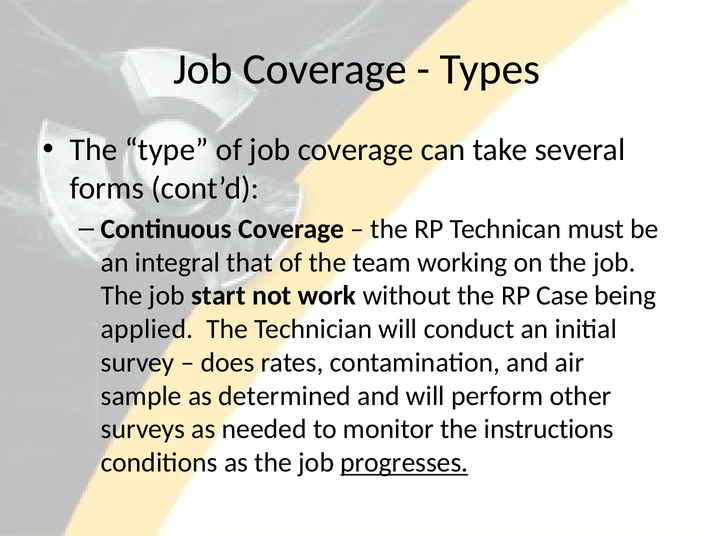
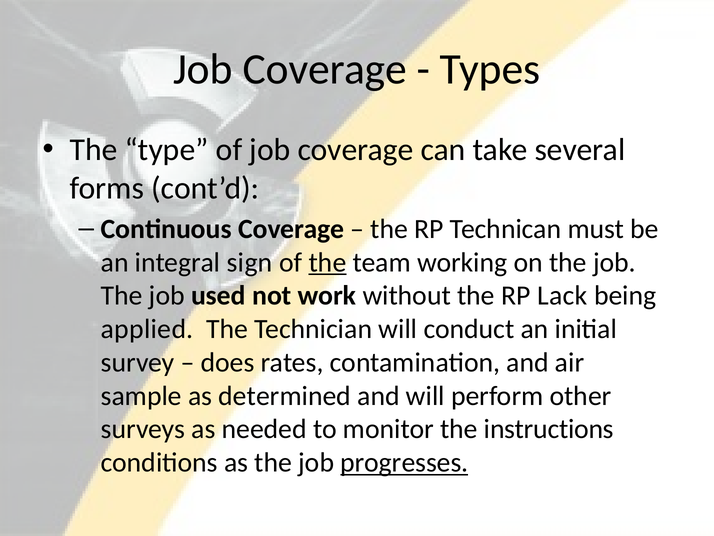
that: that -> sign
the at (328, 262) underline: none -> present
start: start -> used
Case: Case -> Lack
